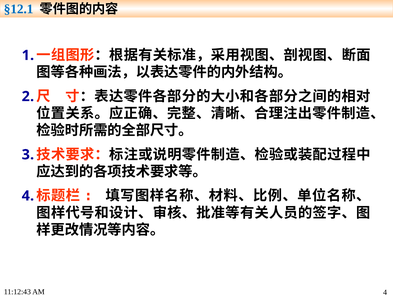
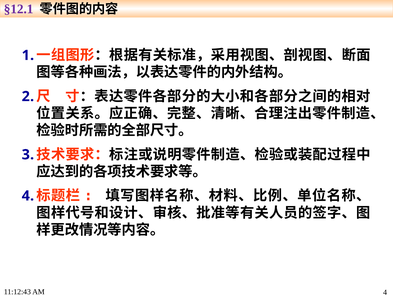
§12.1 colour: blue -> purple
